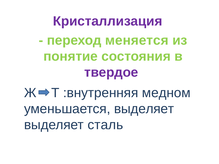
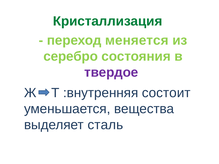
Кристаллизация colour: purple -> green
понятие: понятие -> серебро
медном: медном -> состоит
уменьшается выделяет: выделяет -> вещества
